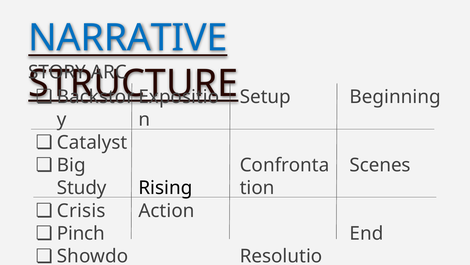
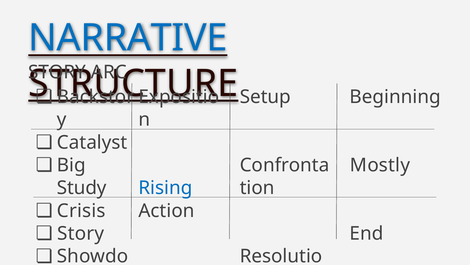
Scenes: Scenes -> Mostly
Rising colour: black -> blue
Pinch at (81, 233): Pinch -> Story
